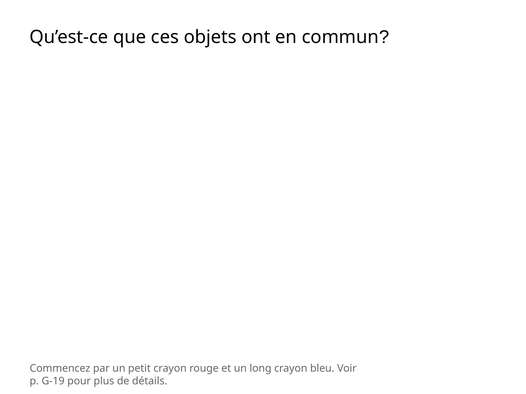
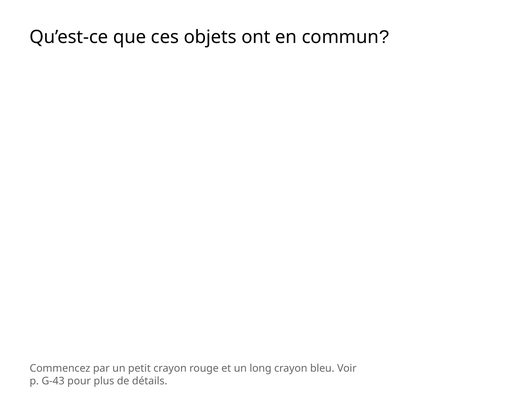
G-19: G-19 -> G-43
